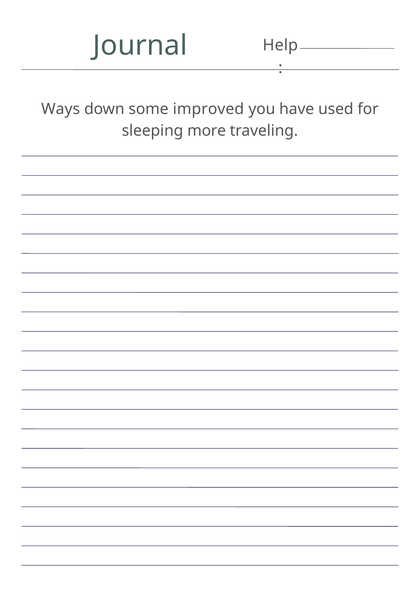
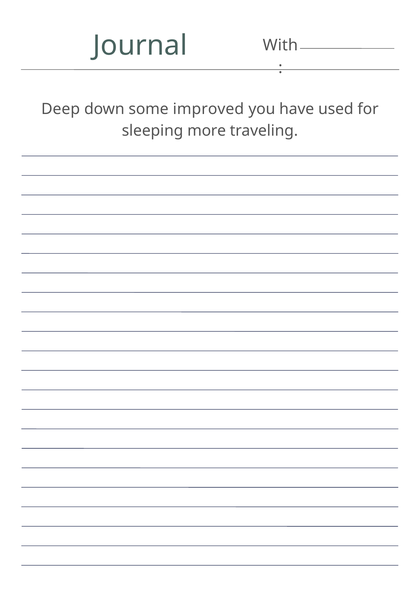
Help: Help -> With
Ways: Ways -> Deep
